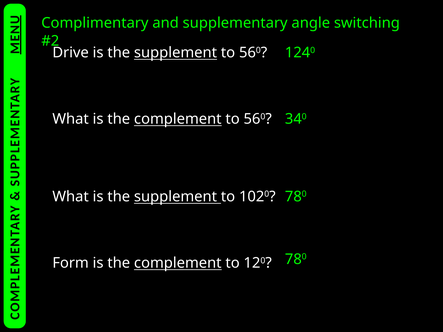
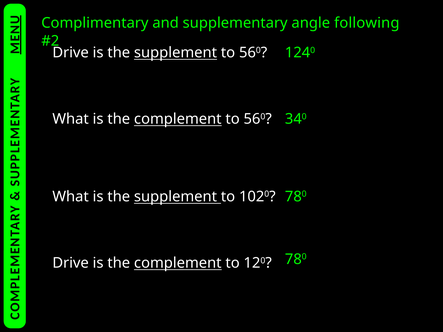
switching: switching -> following
Form at (71, 263): Form -> Drive
